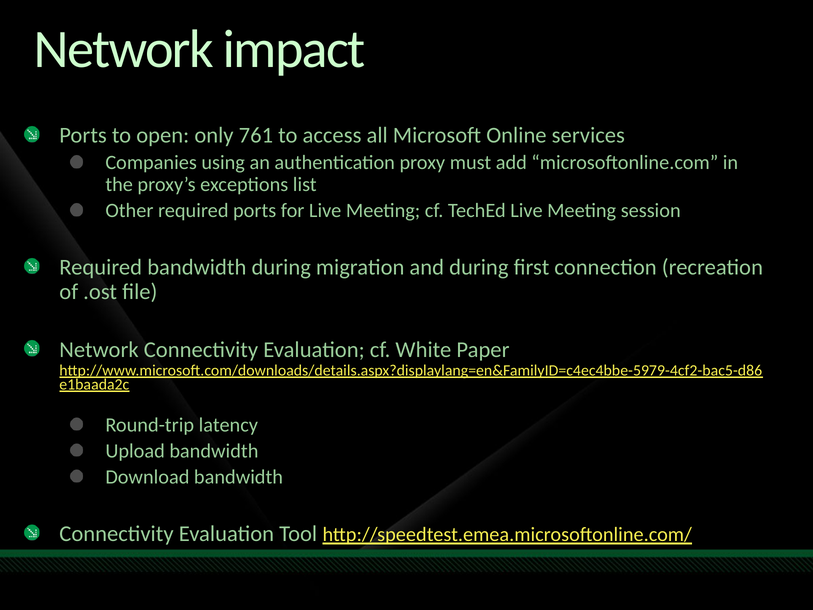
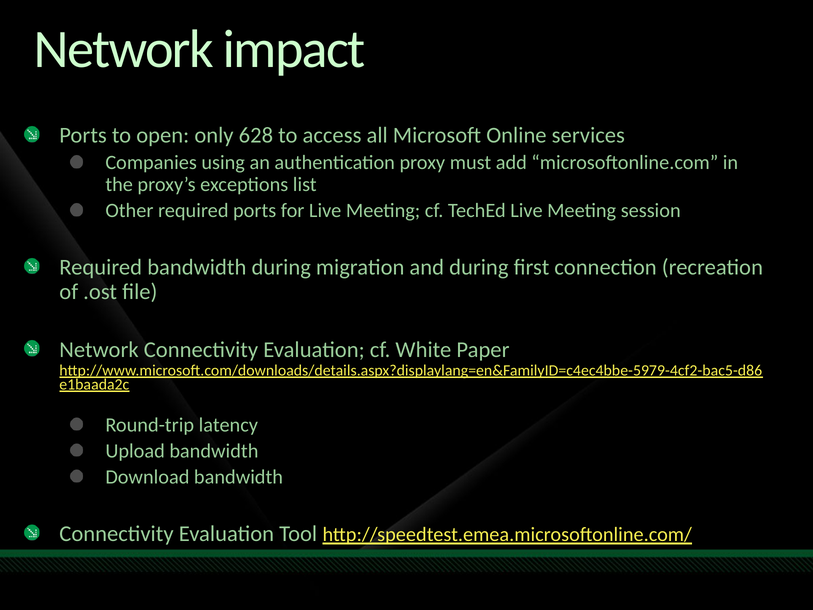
761: 761 -> 628
